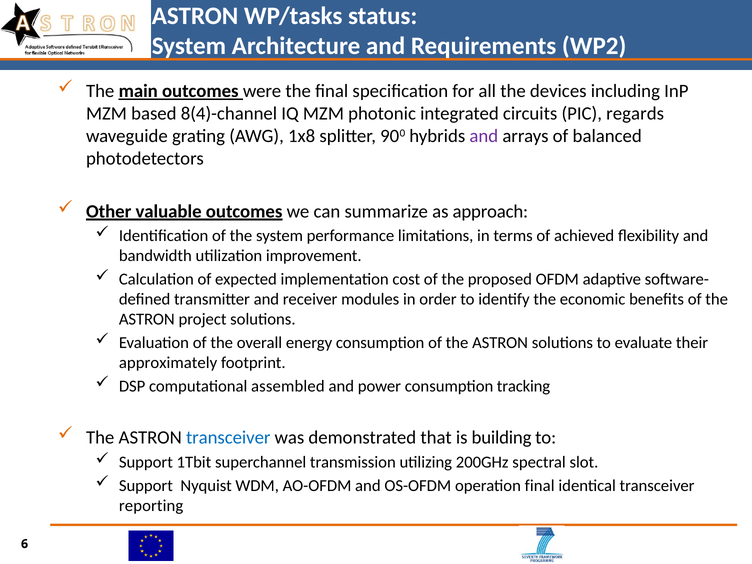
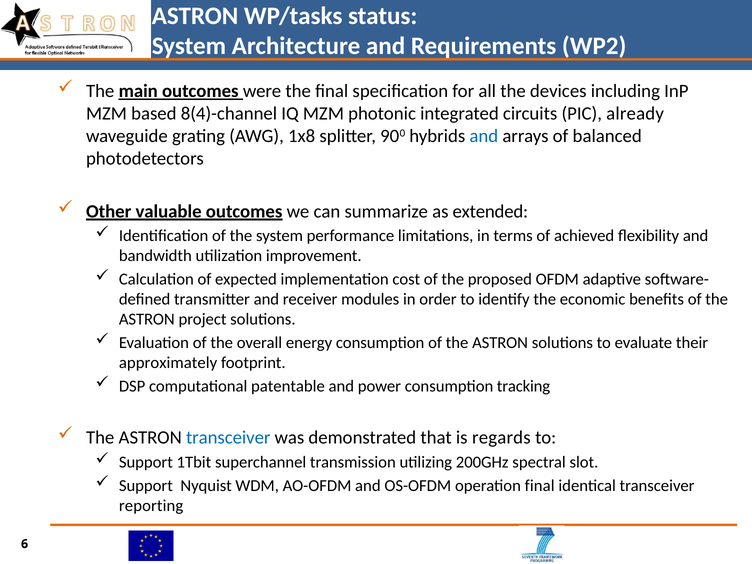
regards: regards -> already
and at (484, 136) colour: purple -> blue
approach: approach -> extended
assembled: assembled -> patentable
building: building -> regards
